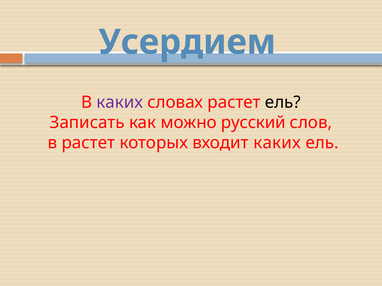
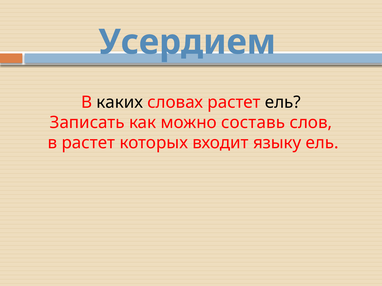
каких at (120, 102) colour: purple -> black
русский: русский -> составь
входит каких: каких -> языку
